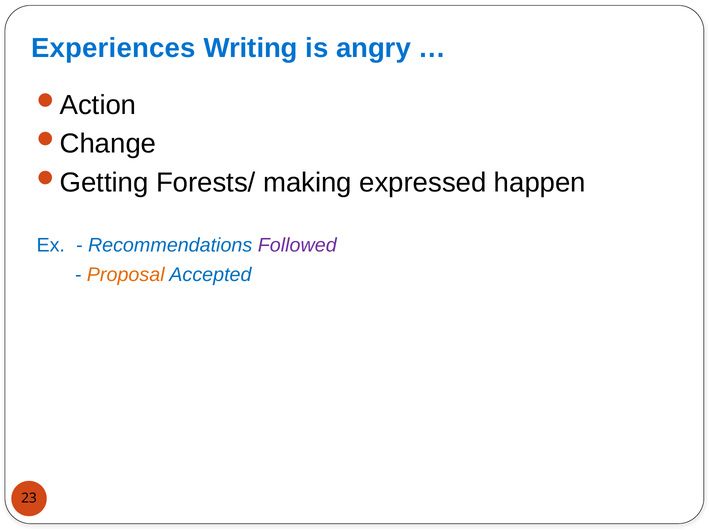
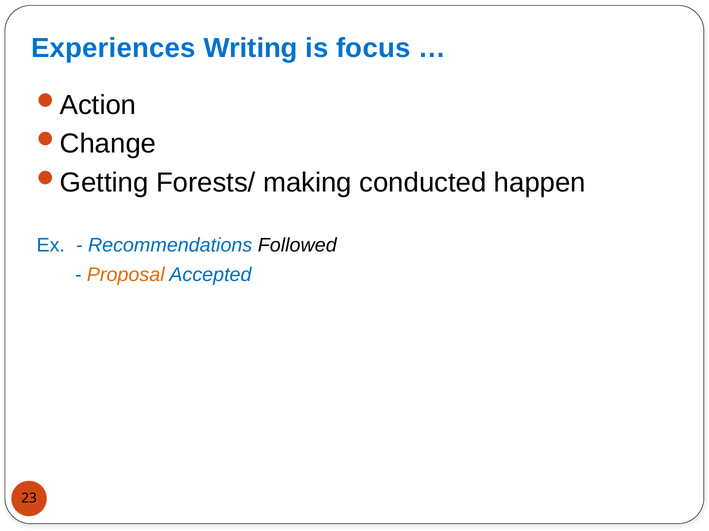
angry: angry -> focus
expressed: expressed -> conducted
Followed colour: purple -> black
